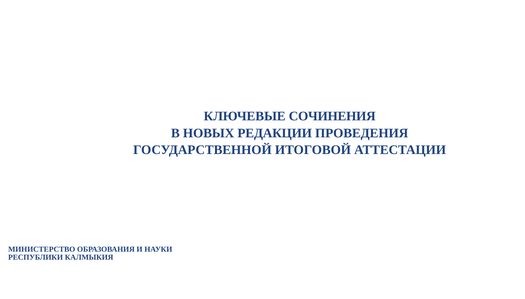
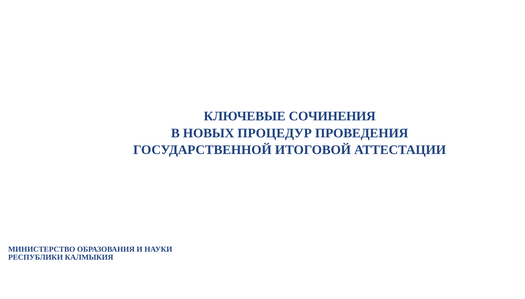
РЕДАКЦИИ: РЕДАКЦИИ -> ПРОЦЕДУР
